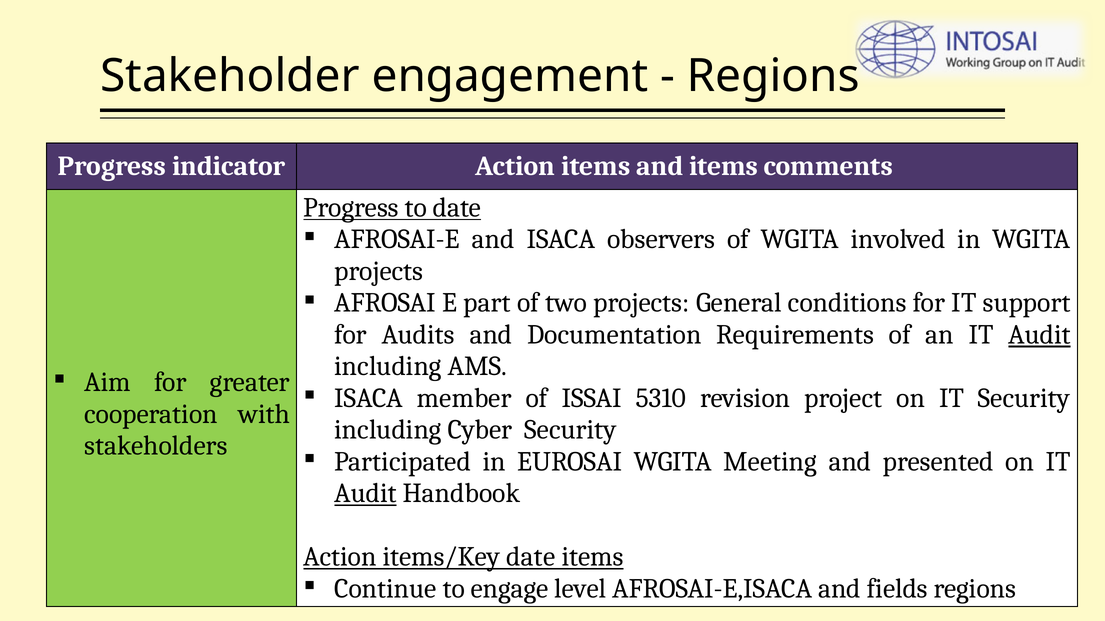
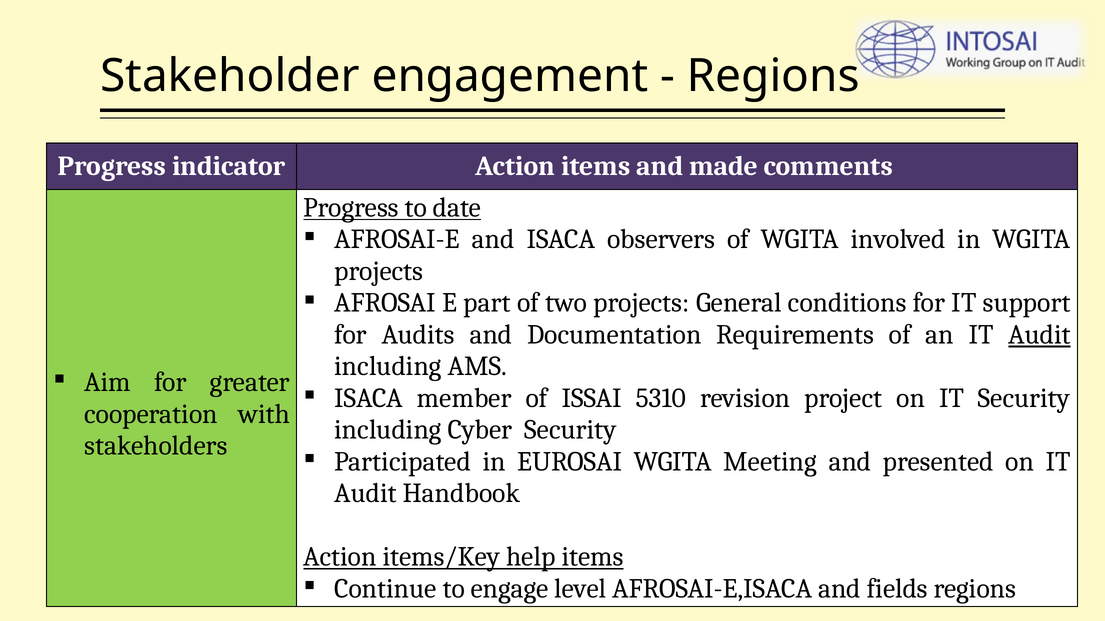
and items: items -> made
Audit at (366, 494) underline: present -> none
items/Key date: date -> help
